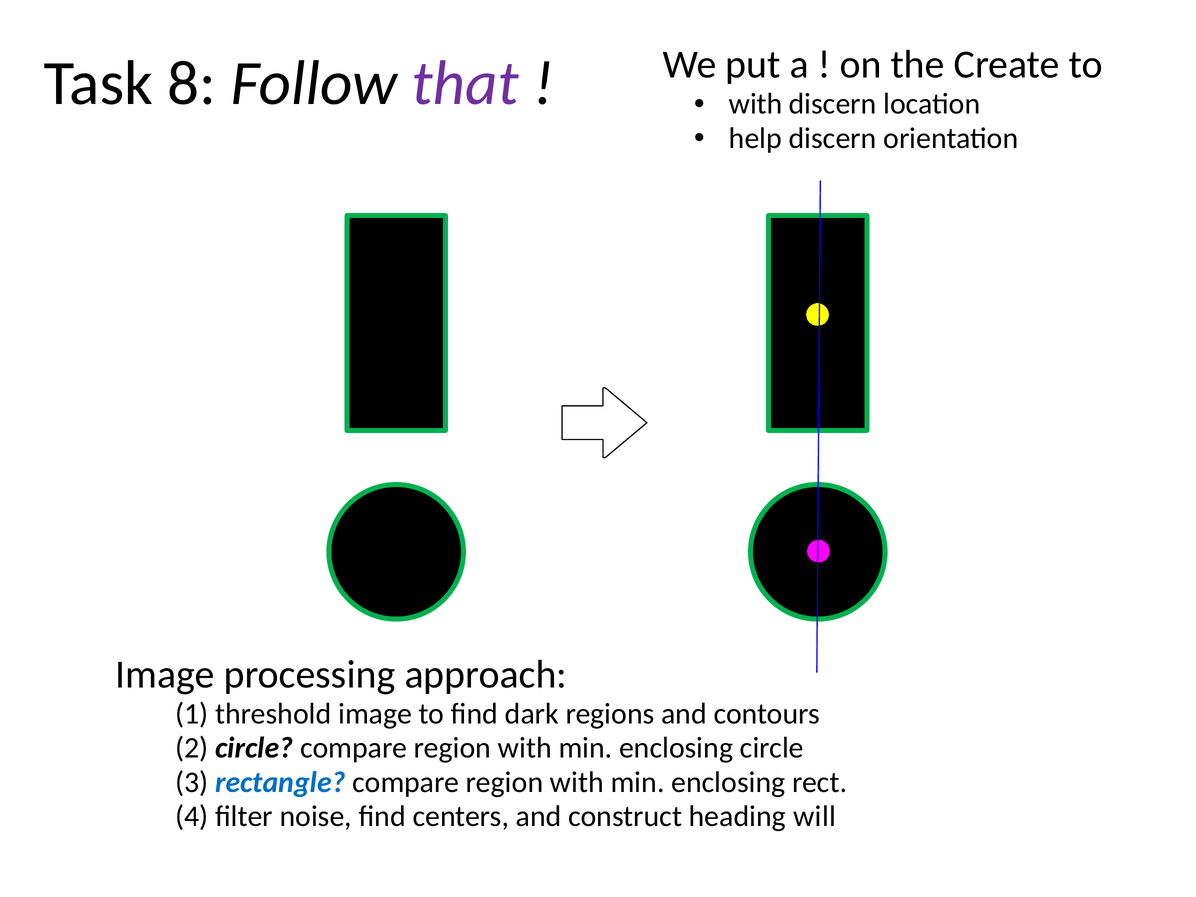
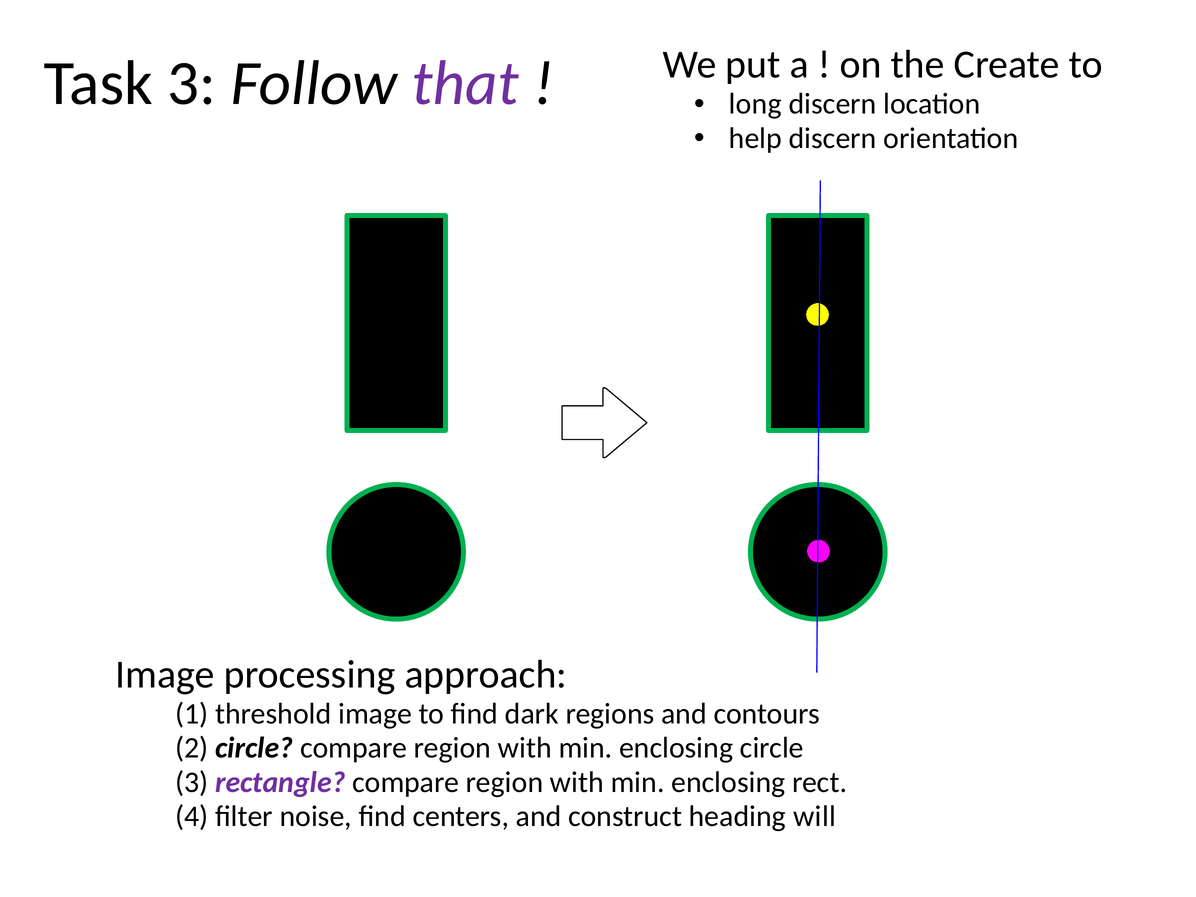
Task 8: 8 -> 3
with at (756, 104): with -> long
rectangle colour: blue -> purple
